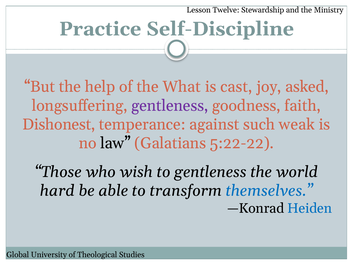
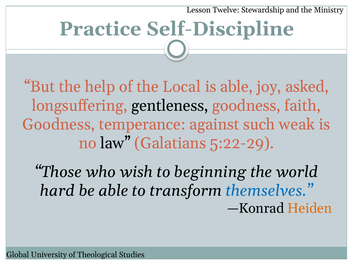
What: What -> Local
is cast: cast -> able
gentleness at (170, 106) colour: purple -> black
Dishonest at (59, 124): Dishonest -> Goodness
5:22-22: 5:22-22 -> 5:22-29
to gentleness: gentleness -> beginning
Heiden colour: blue -> orange
